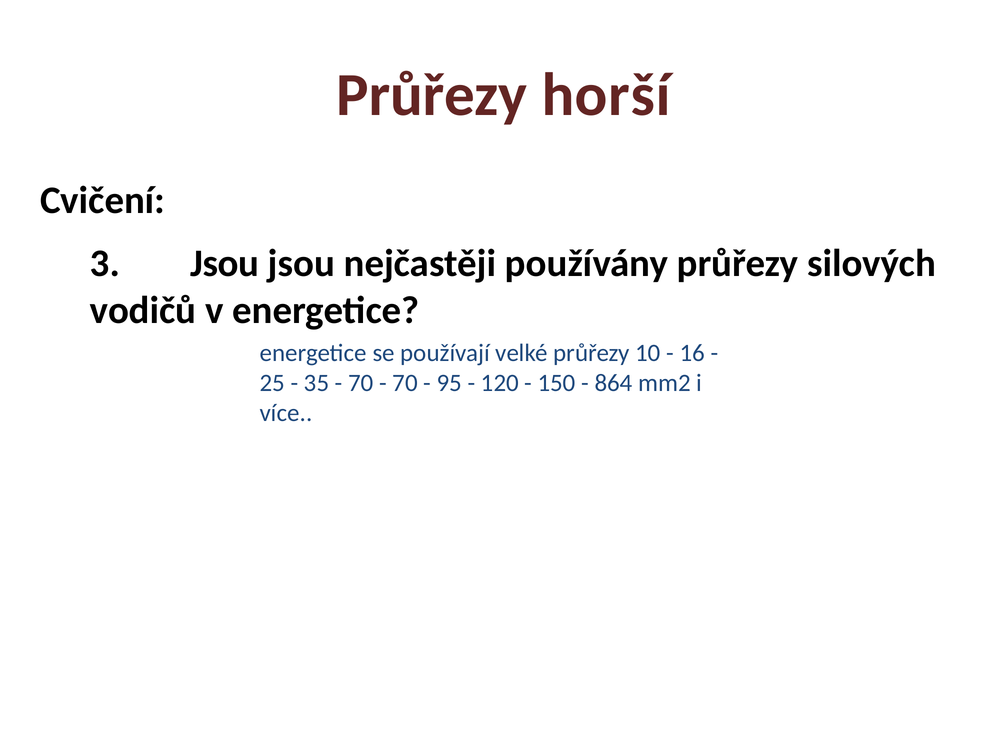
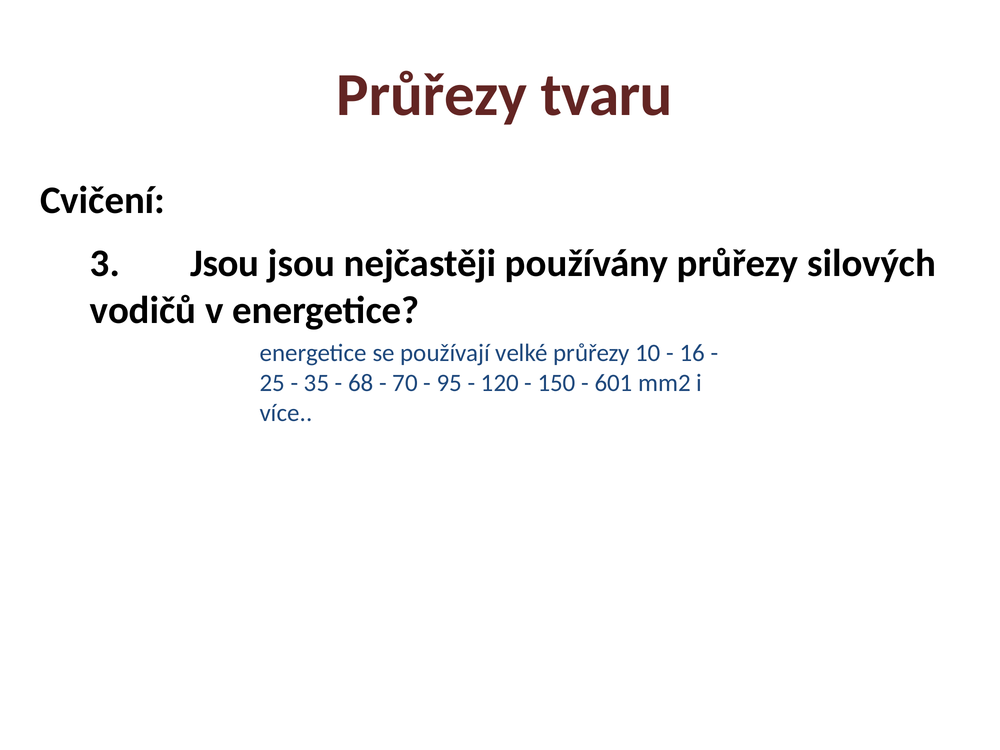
horší: horší -> tvaru
70 at (361, 383): 70 -> 68
864: 864 -> 601
